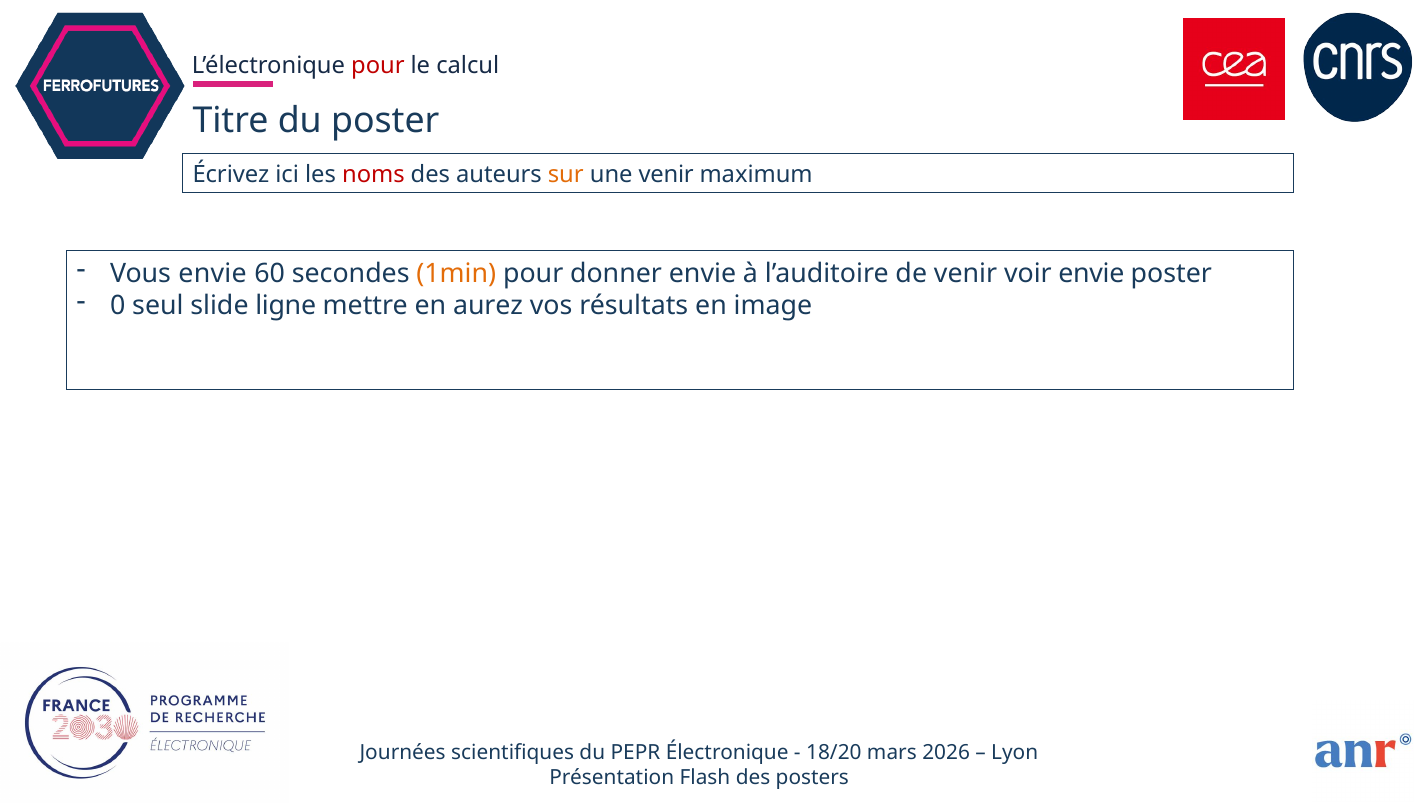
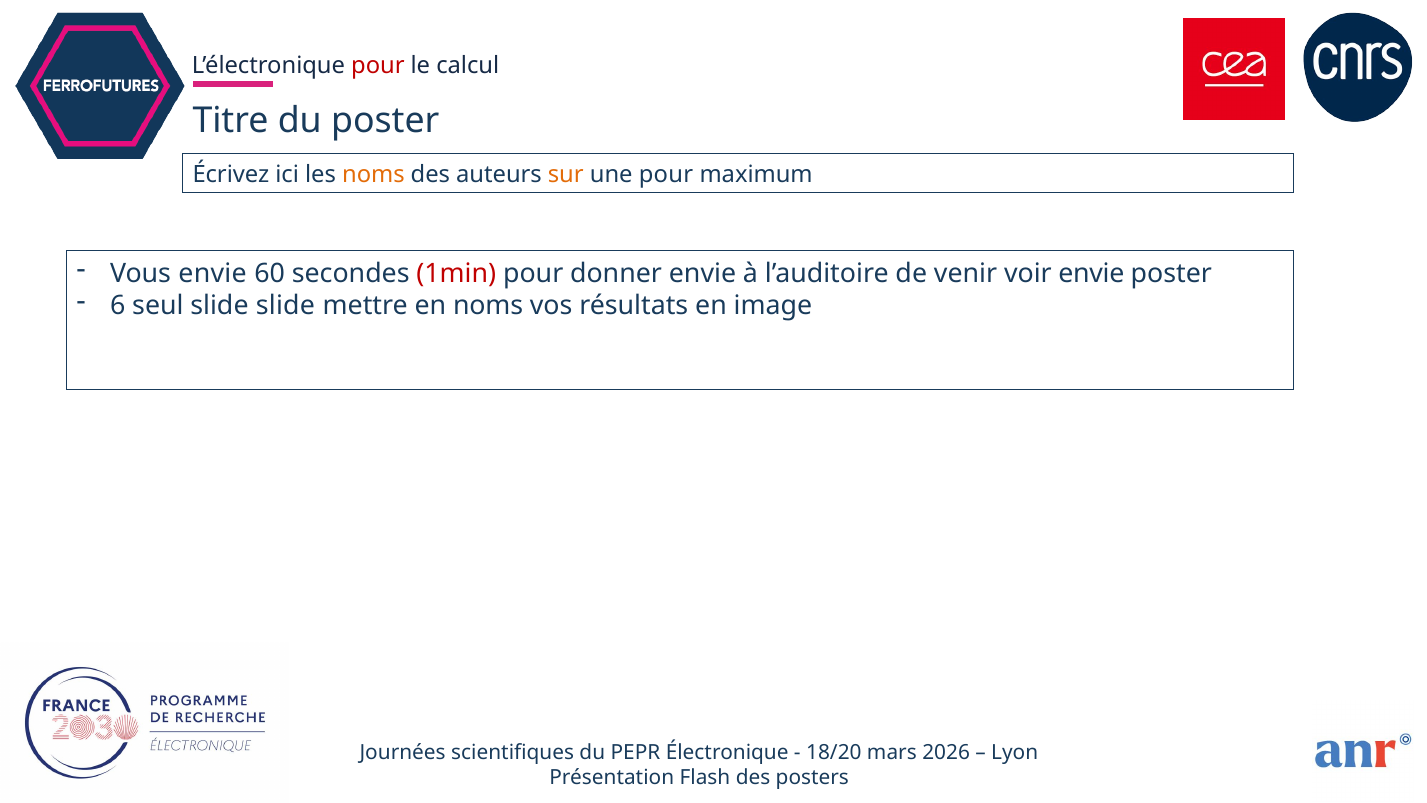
noms at (373, 175) colour: red -> orange
une venir: venir -> pour
1min colour: orange -> red
0: 0 -> 6
slide ligne: ligne -> slide
en aurez: aurez -> noms
